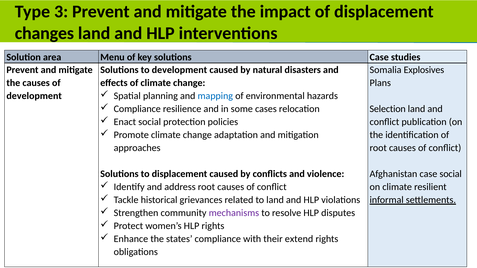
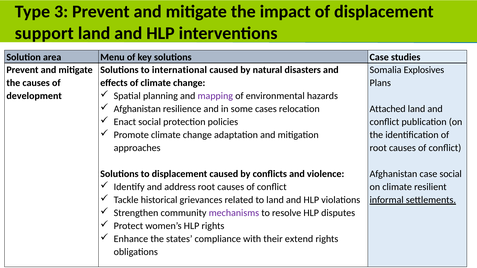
changes: changes -> support
to development: development -> international
mapping colour: blue -> purple
Compliance at (137, 109): Compliance -> Afghanistan
Selection: Selection -> Attached
